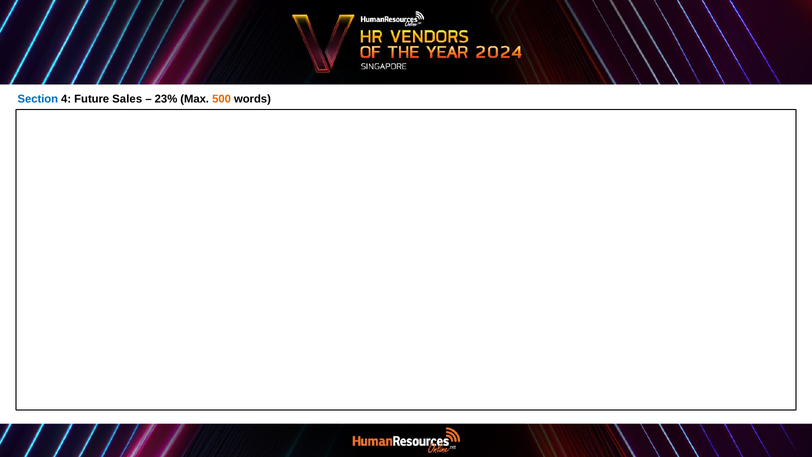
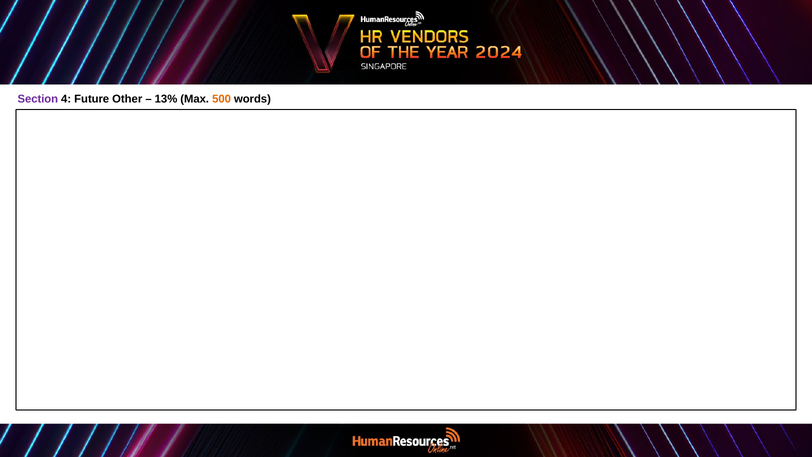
Section colour: blue -> purple
Sales: Sales -> Other
23%: 23% -> 13%
